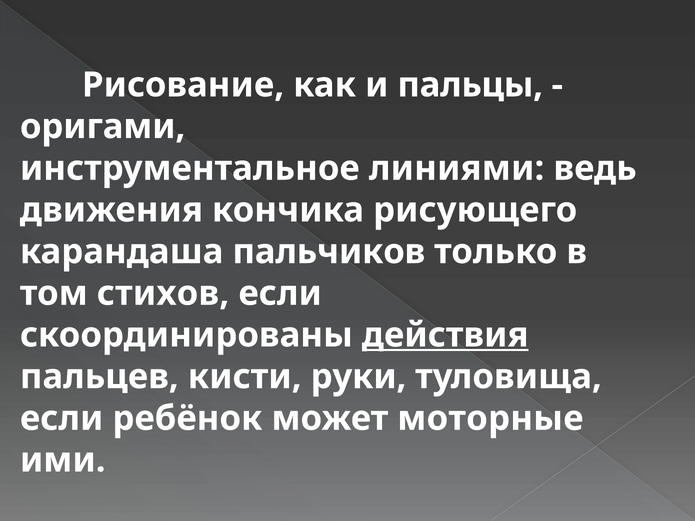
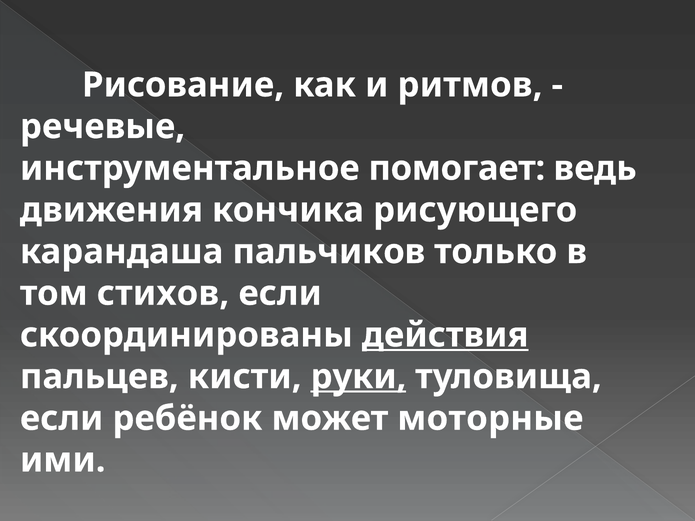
пальцы: пальцы -> ритмов
оригами: оригами -> речевые
линиями: линиями -> помогает
руки underline: none -> present
